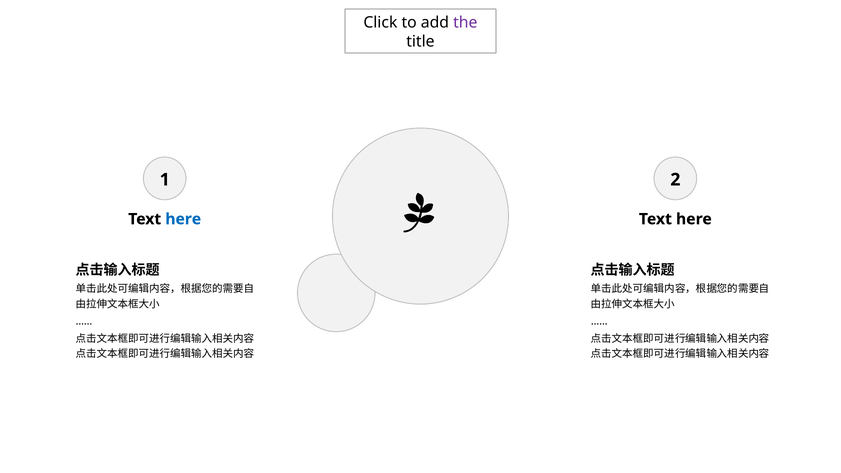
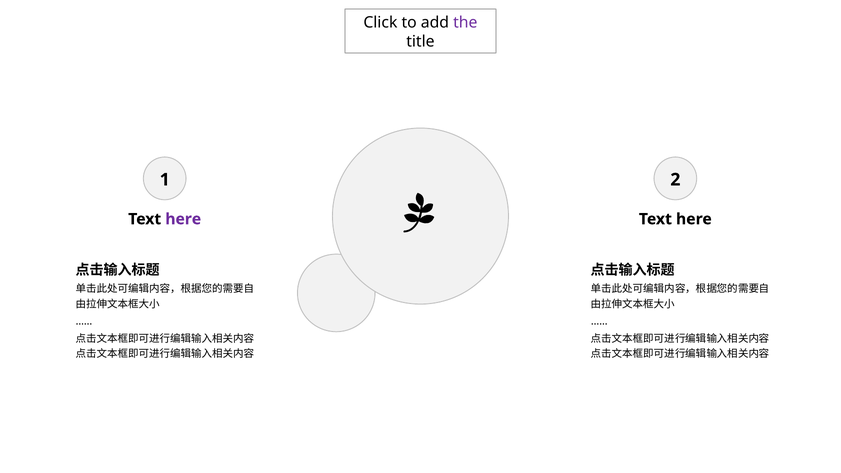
here at (183, 219) colour: blue -> purple
